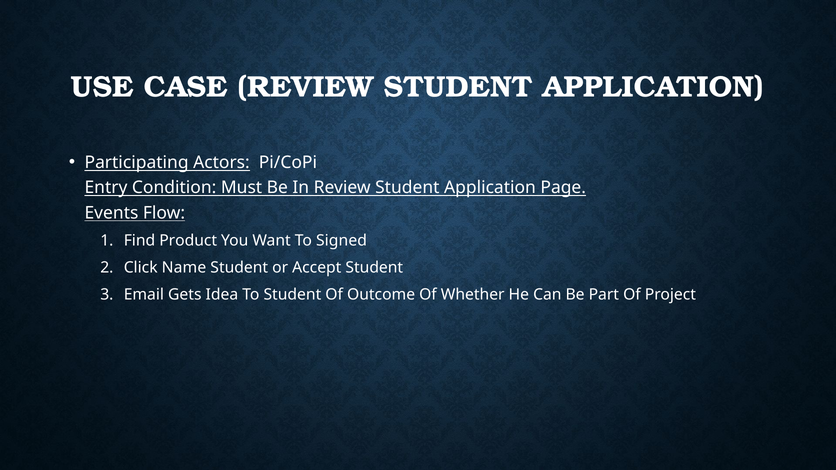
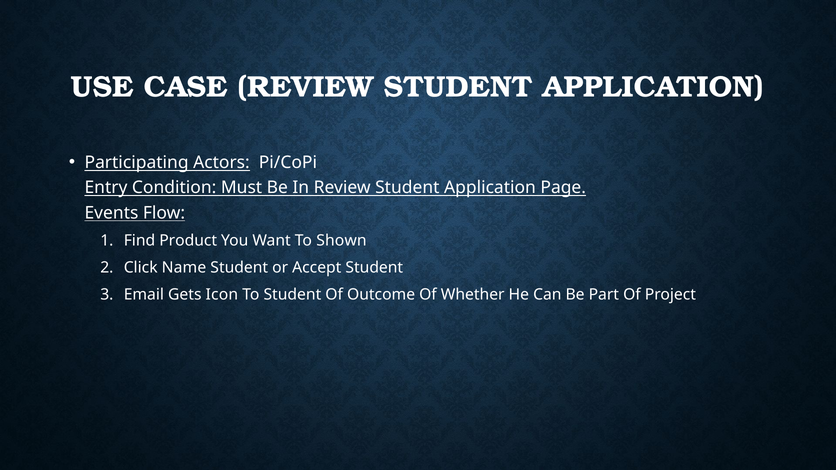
Signed: Signed -> Shown
Idea: Idea -> Icon
